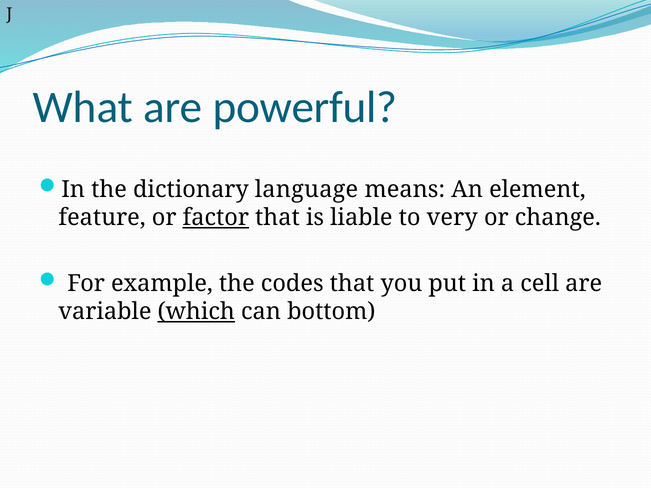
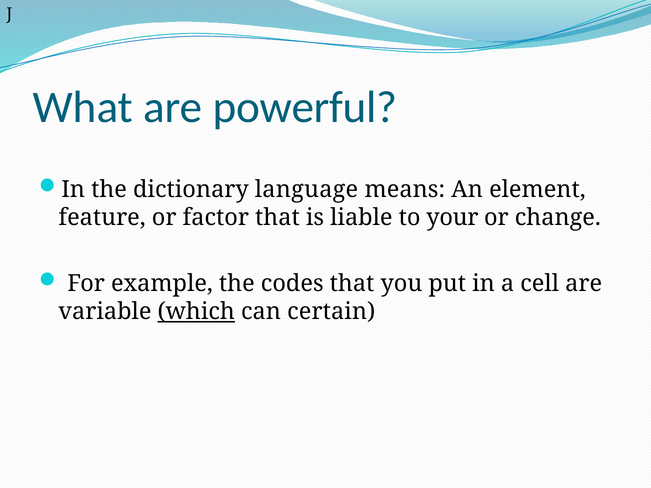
factor underline: present -> none
very: very -> your
bottom: bottom -> certain
